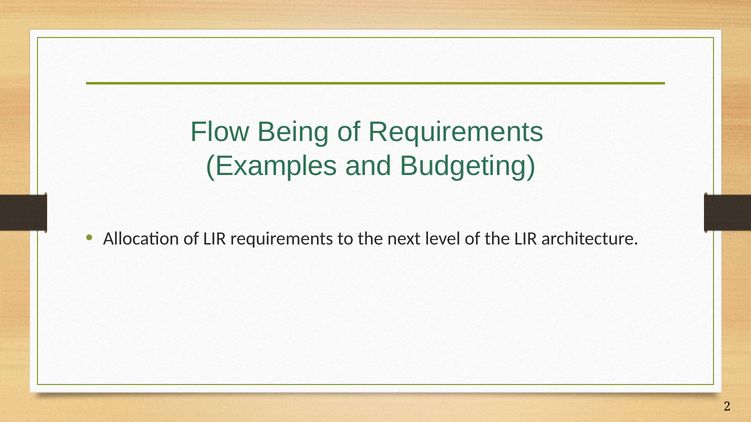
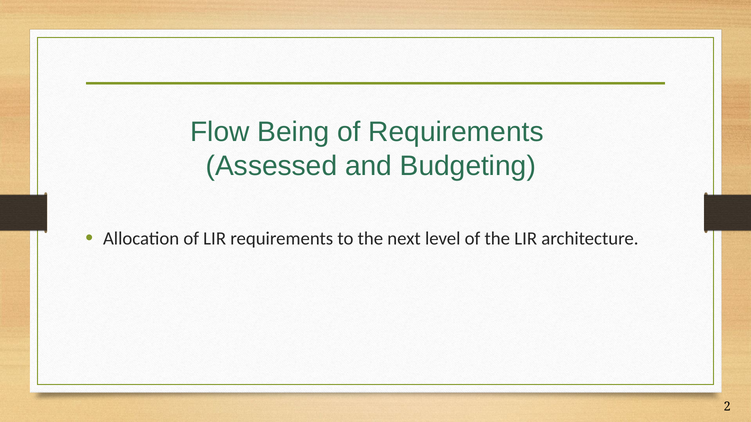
Examples: Examples -> Assessed
